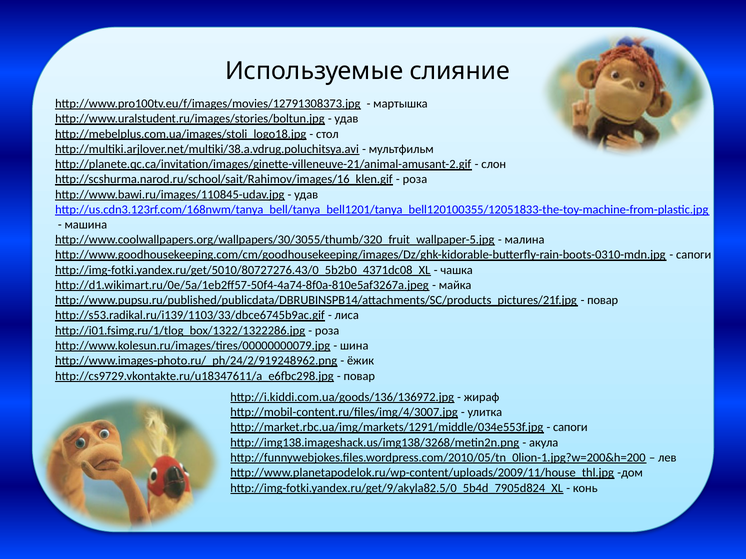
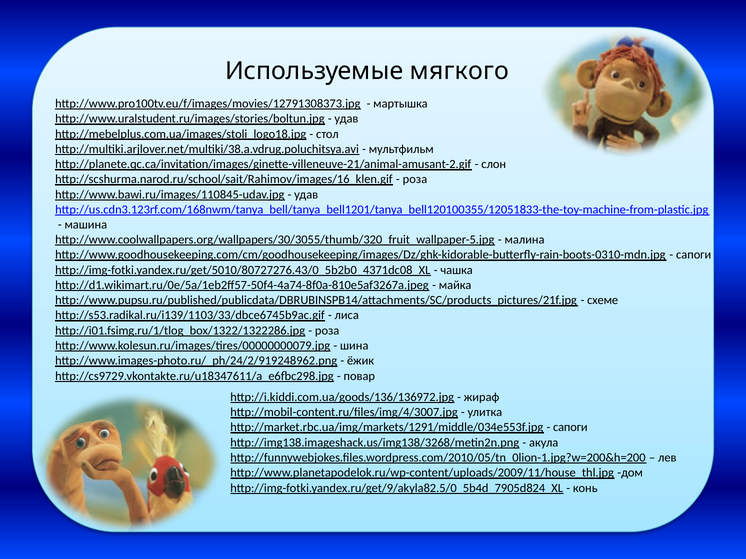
слияние: слияние -> мягкого
повар at (603, 300): повар -> схеме
